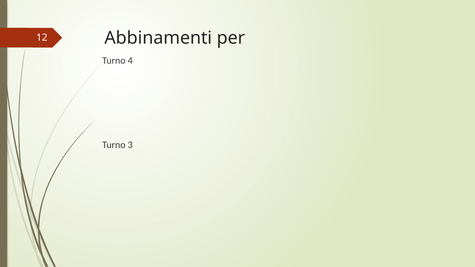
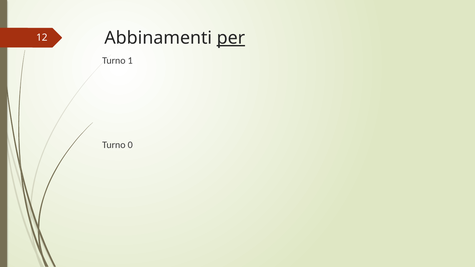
per underline: none -> present
4: 4 -> 1
3: 3 -> 0
